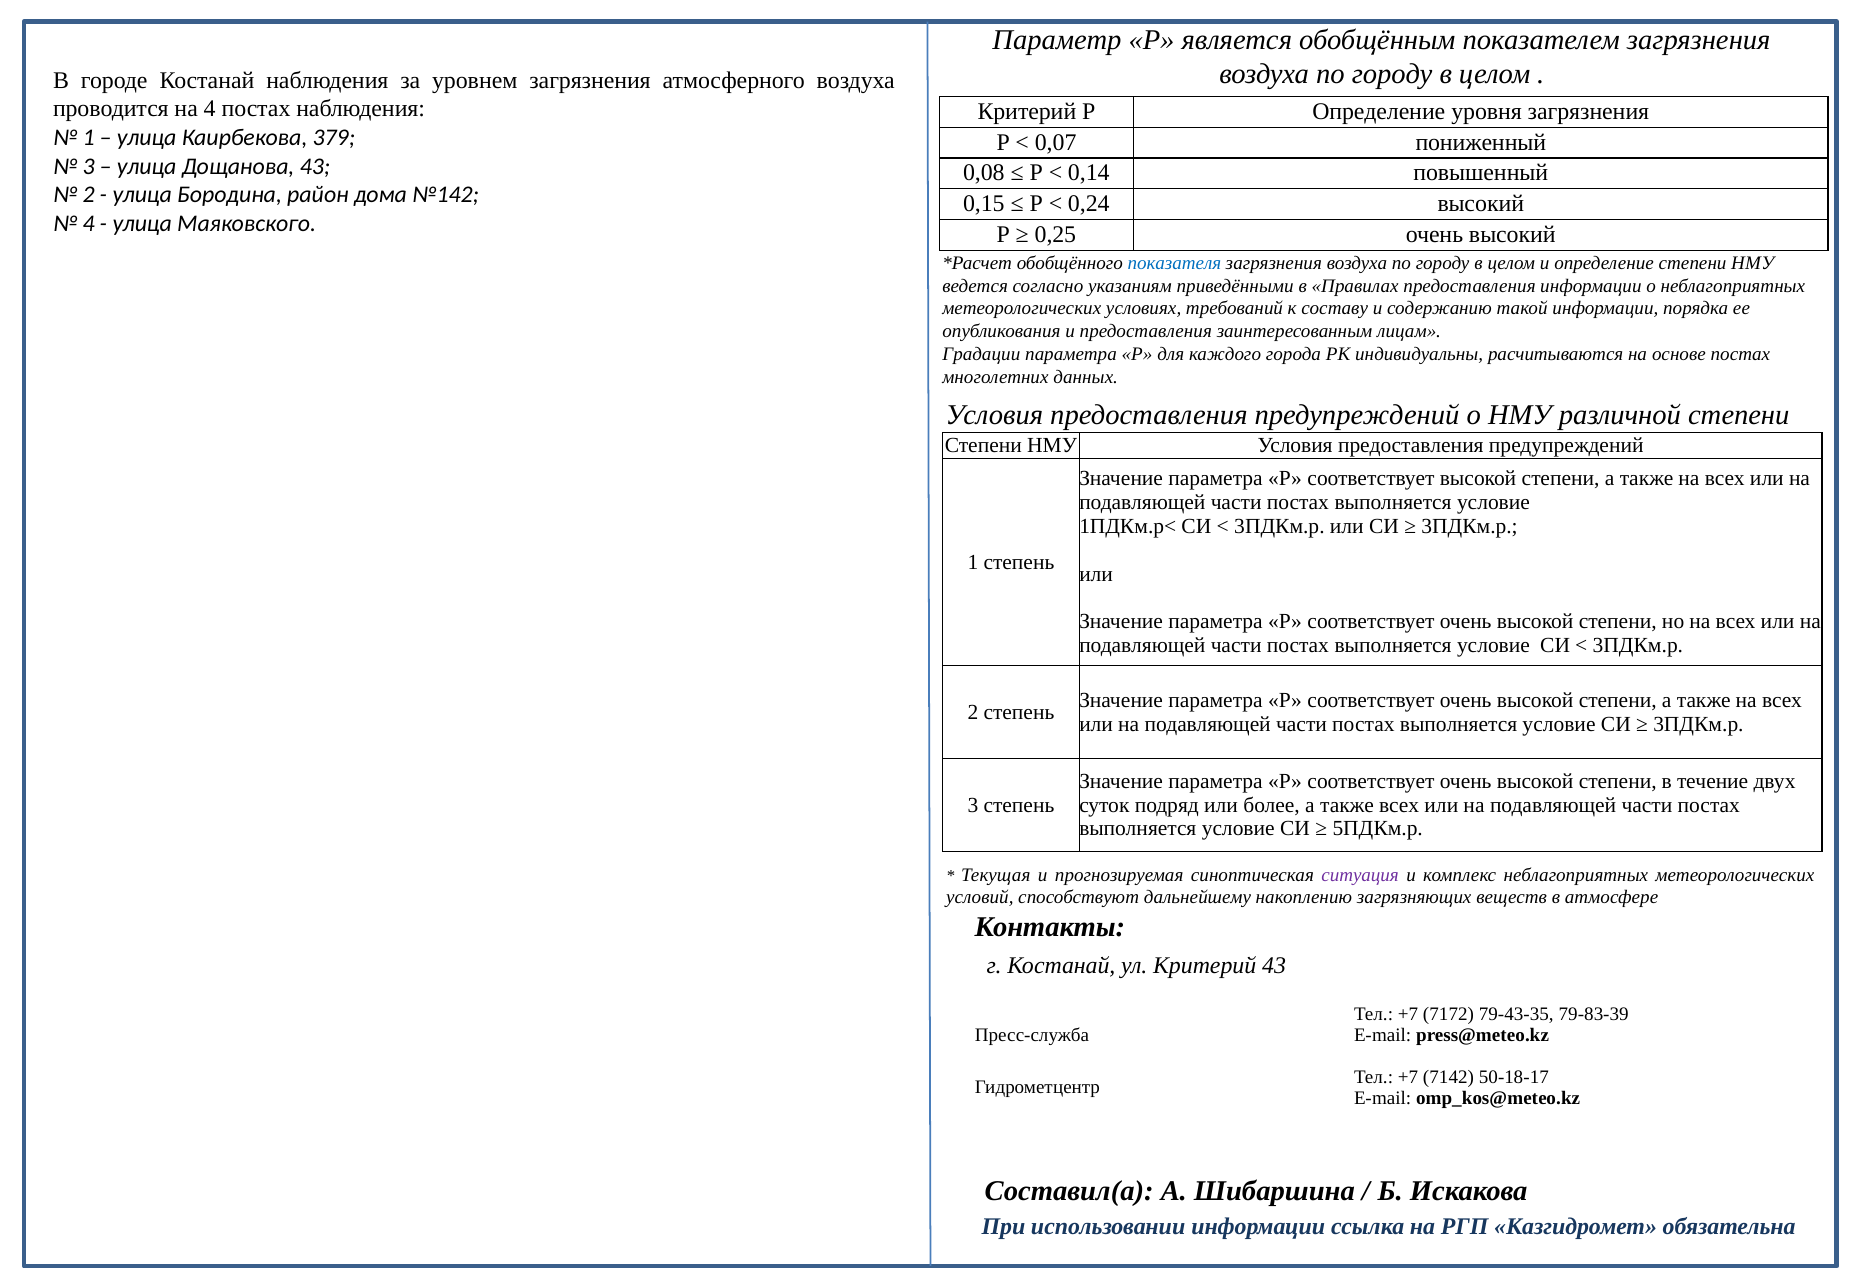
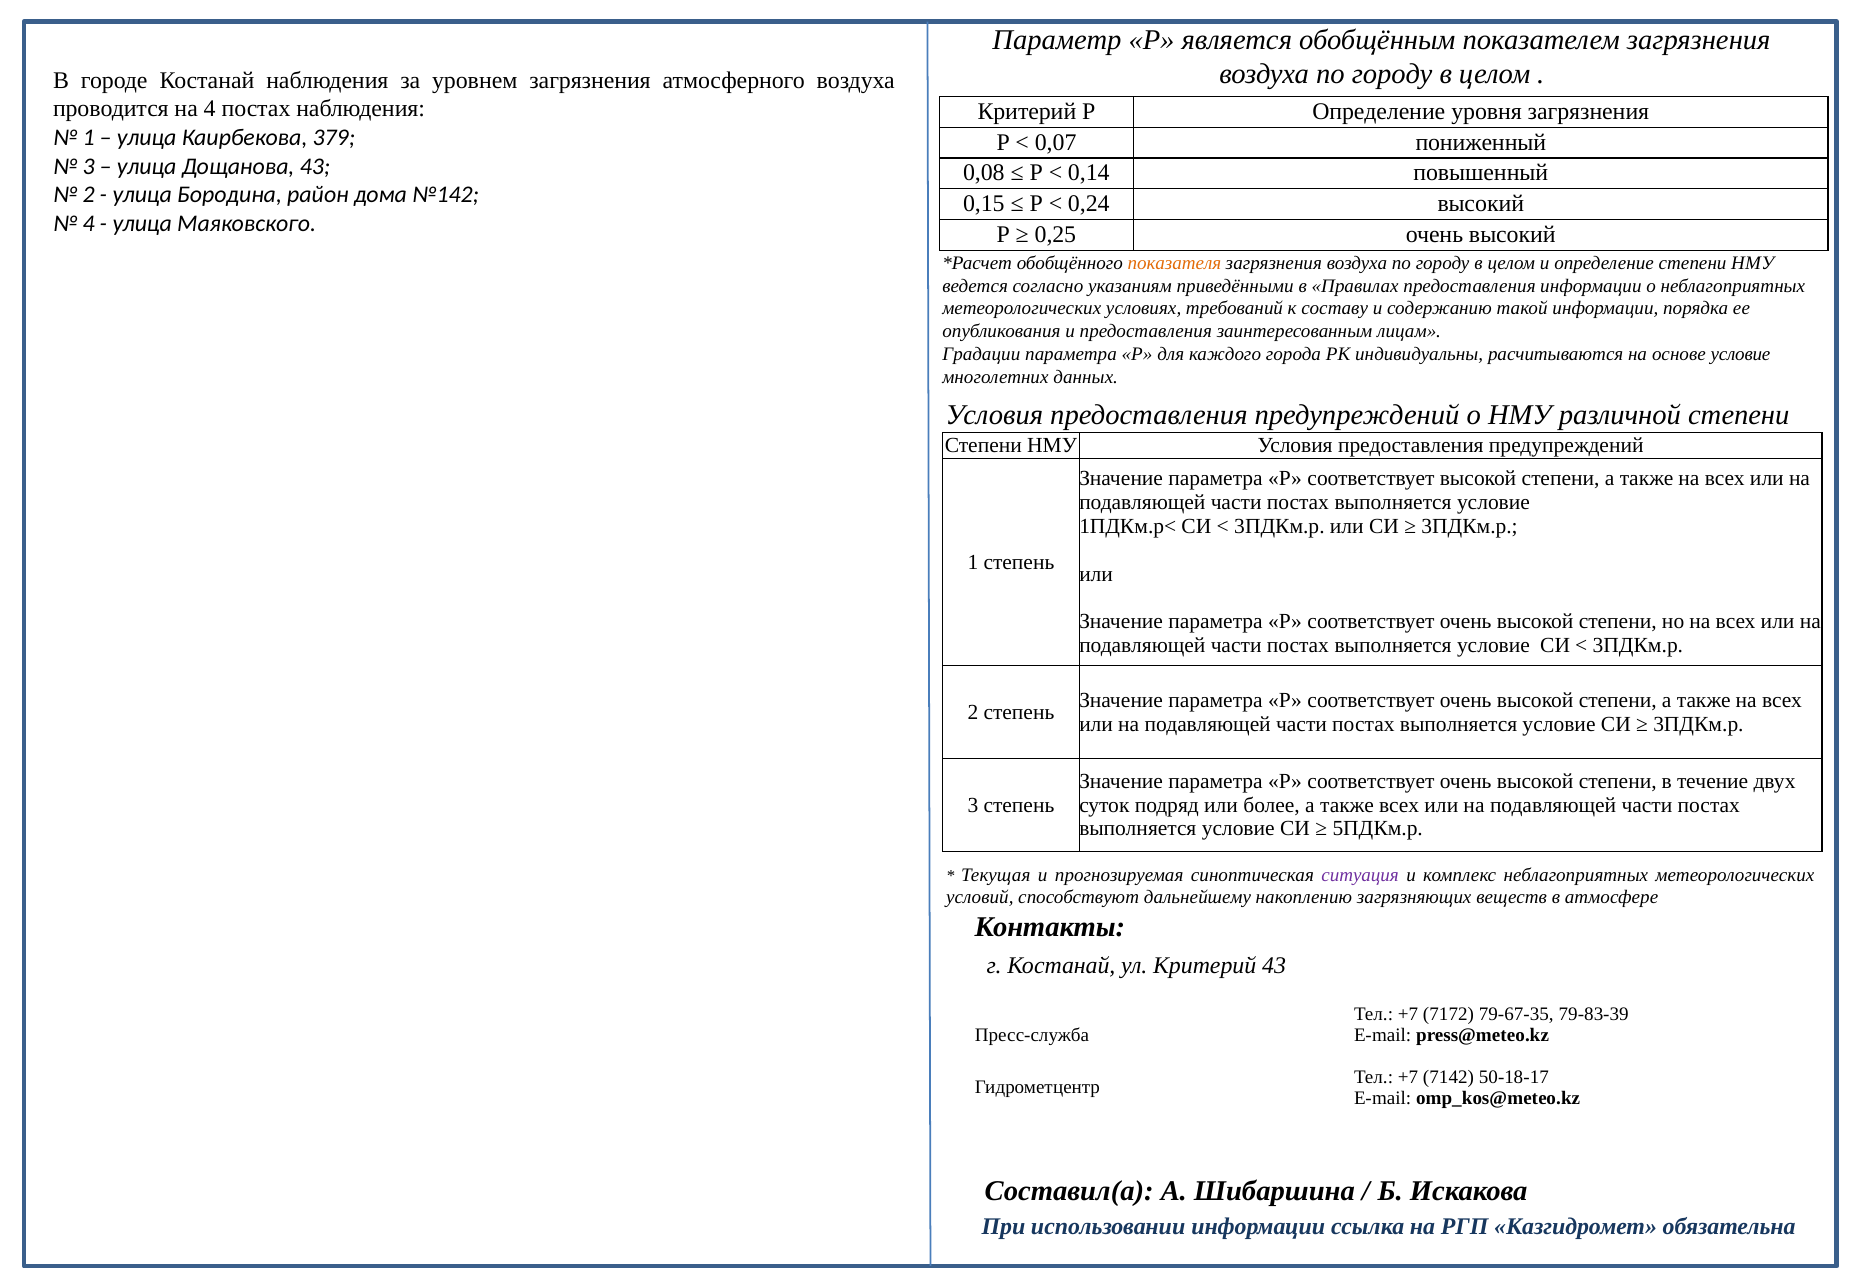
показателя colour: blue -> orange
основе постах: постах -> условие
79-43-35: 79-43-35 -> 79-67-35
